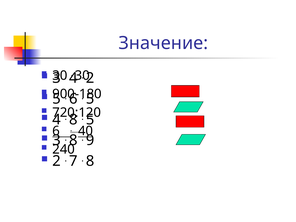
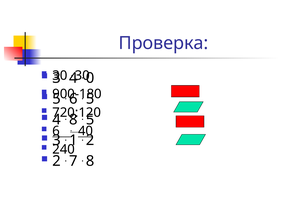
Значение: Значение -> Проверка
2 at (90, 78): 2 -> 0
8 at (73, 140): 8 -> 1
9 at (90, 140): 9 -> 2
